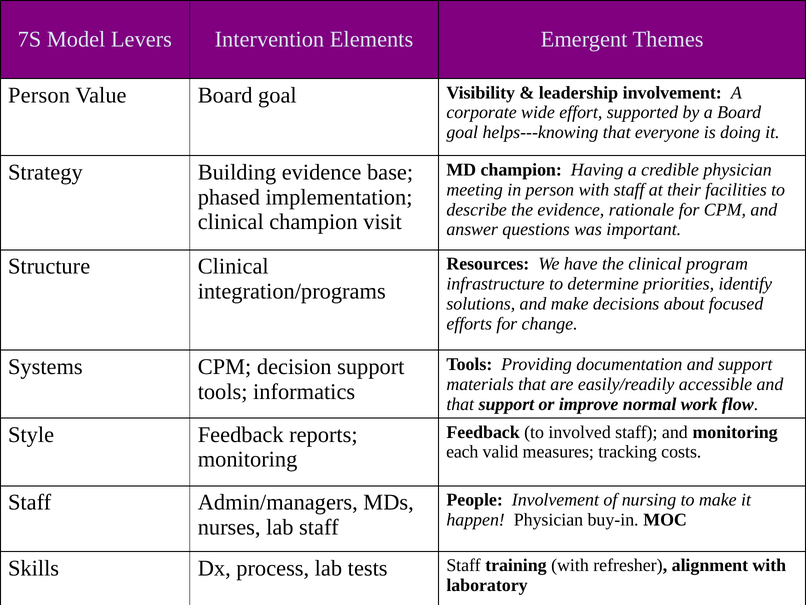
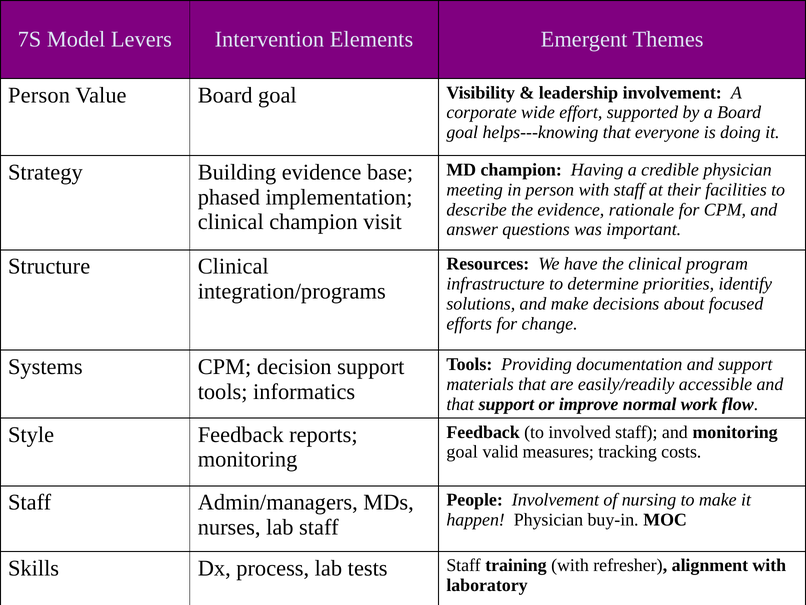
each at (462, 452): each -> goal
